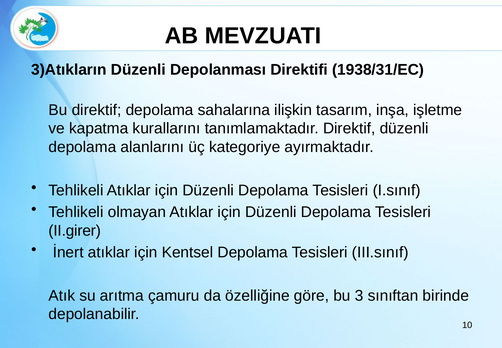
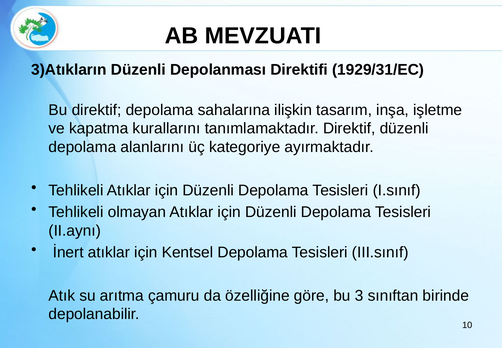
1938/31/EC: 1938/31/EC -> 1929/31/EC
II.girer: II.girer -> II.aynı
